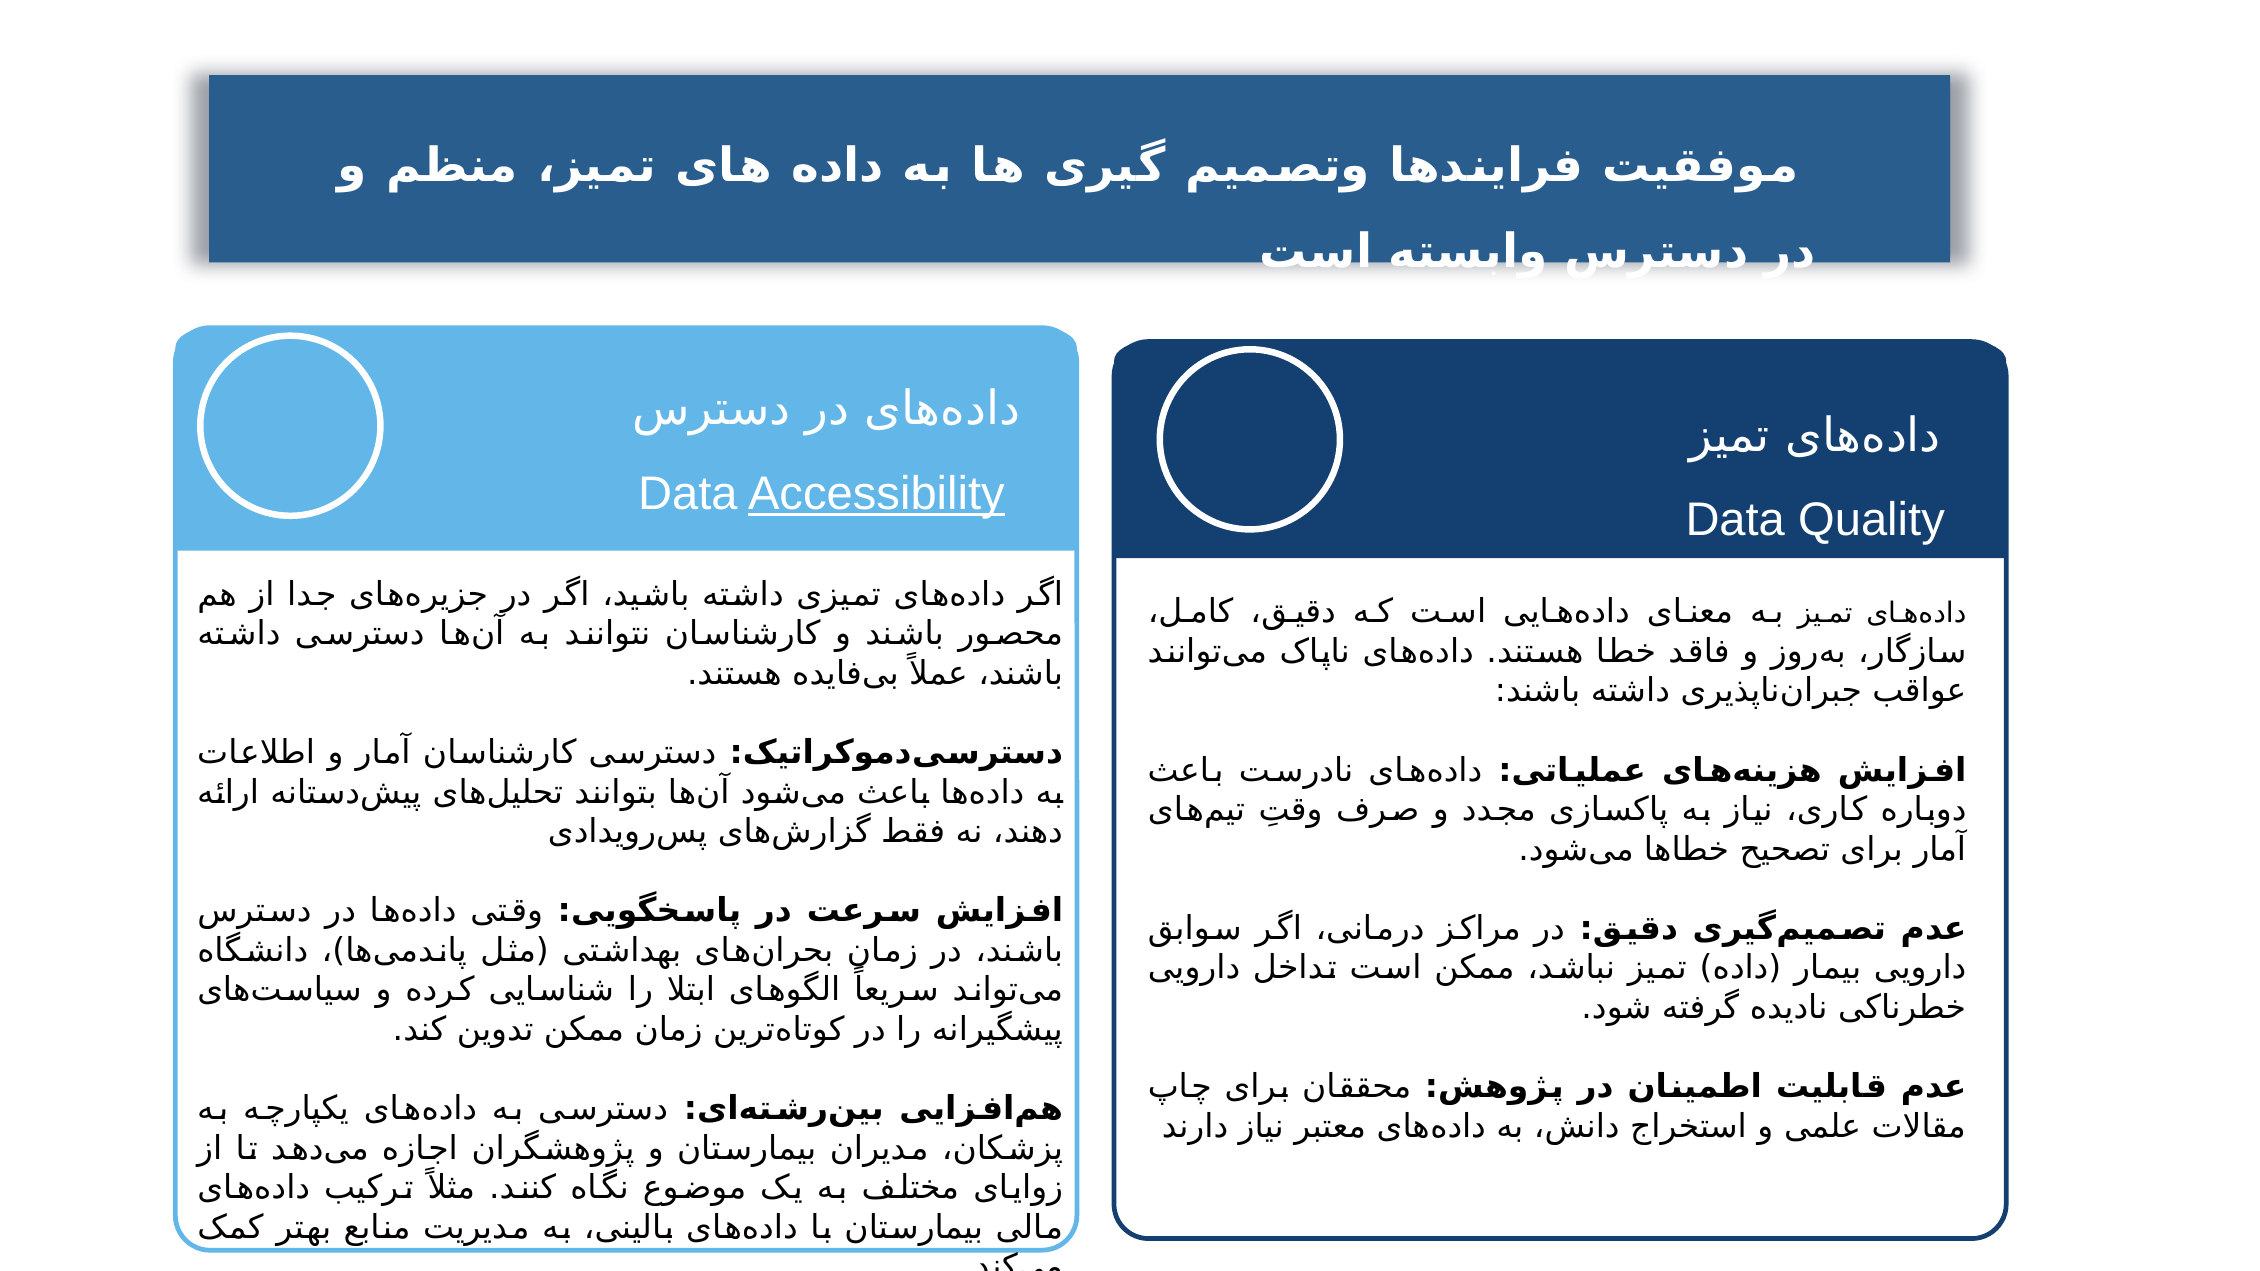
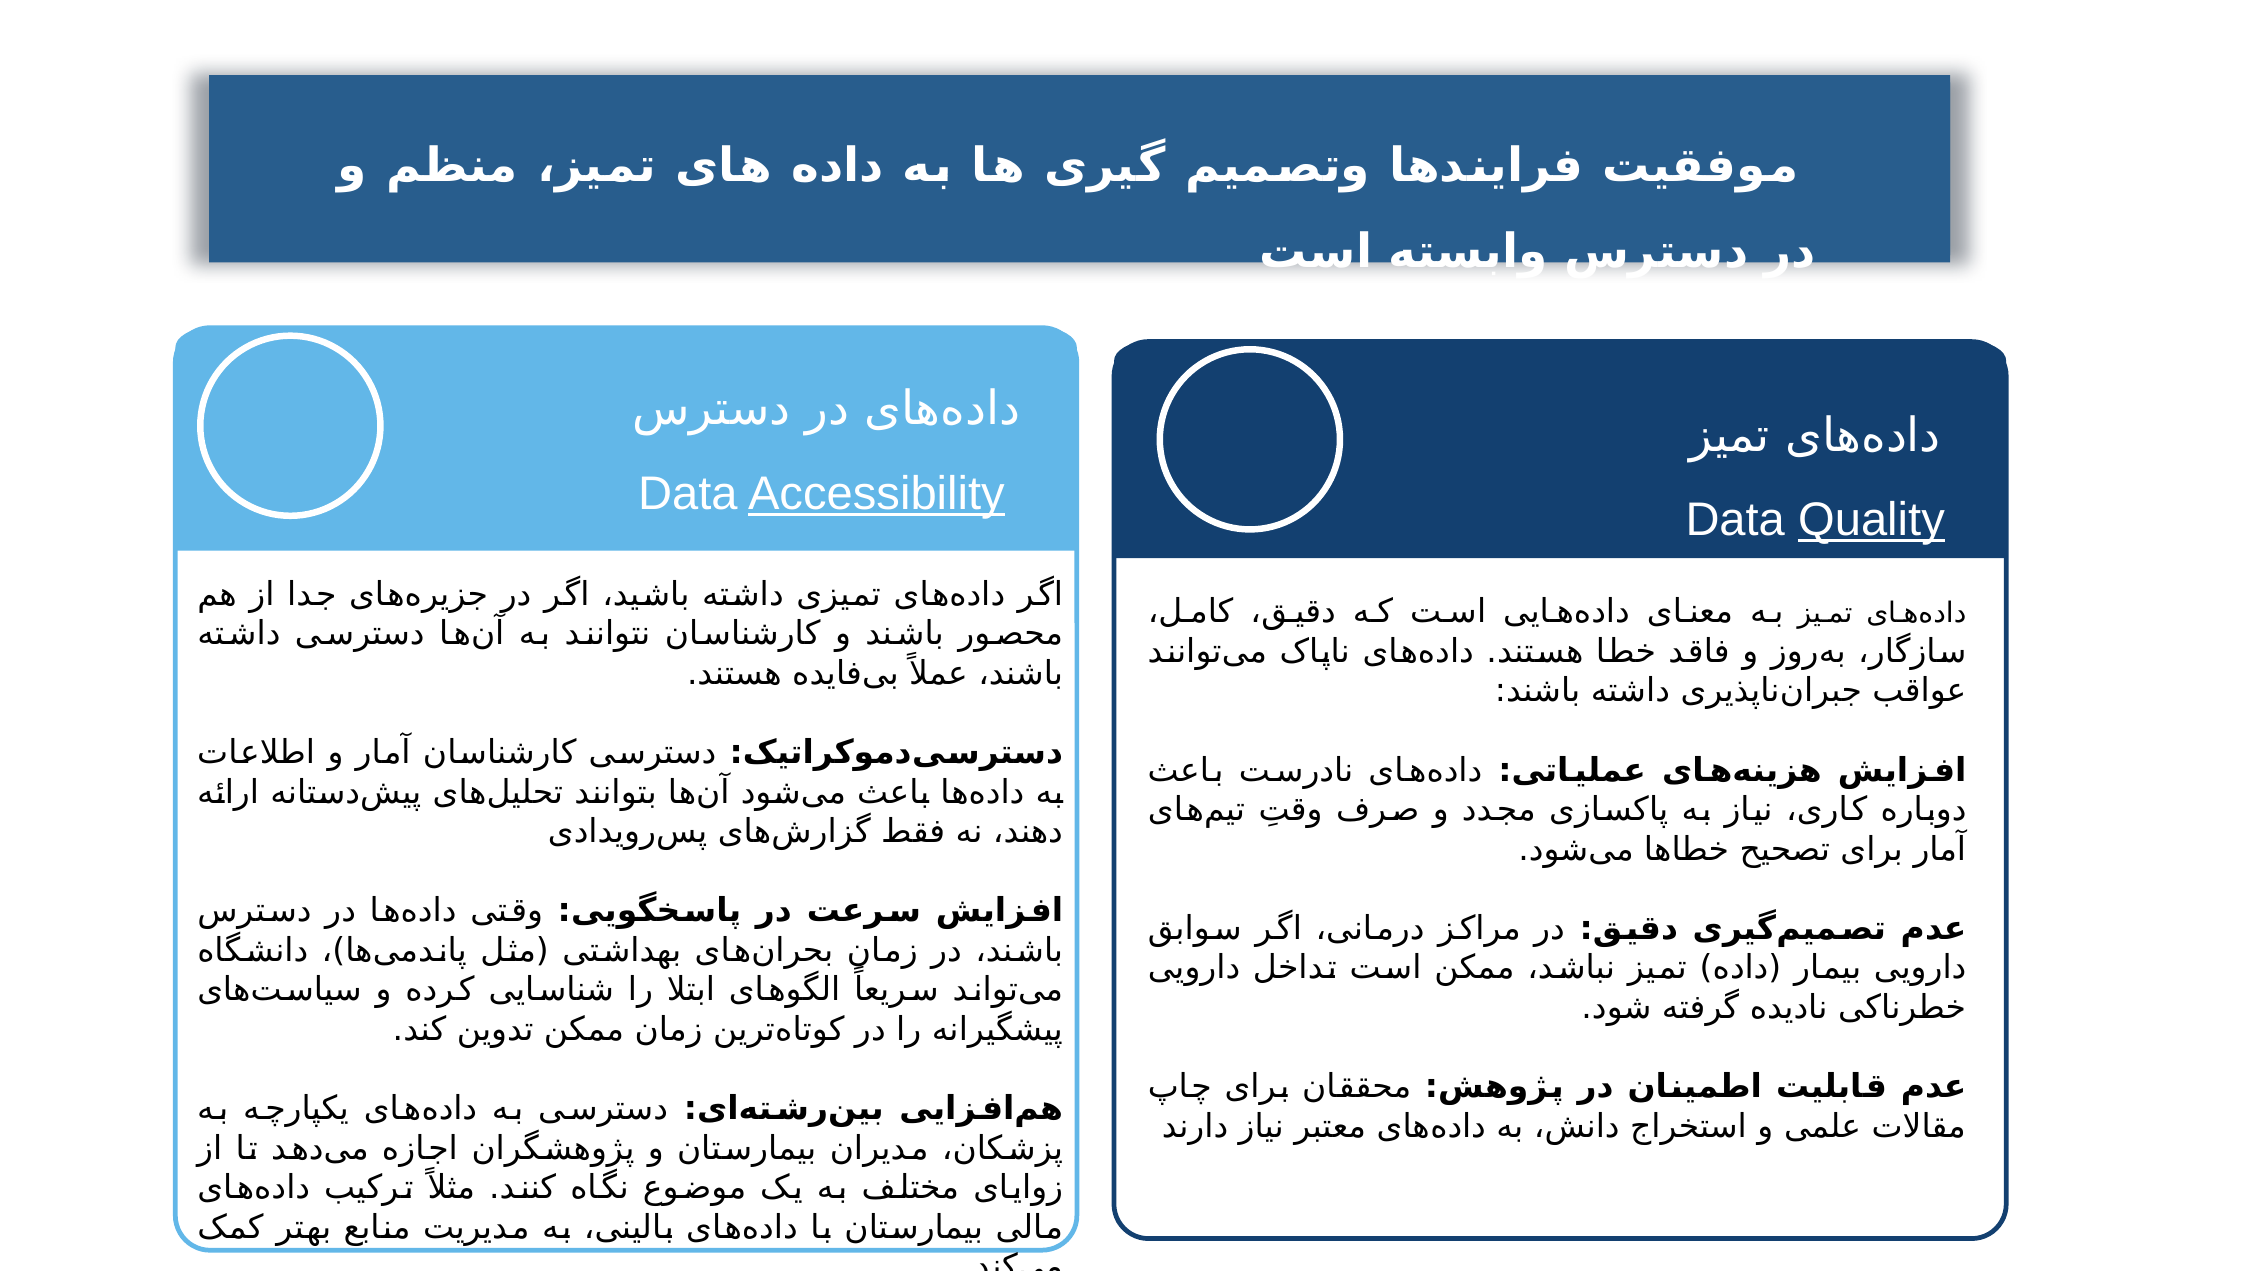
Quality underline: none -> present
